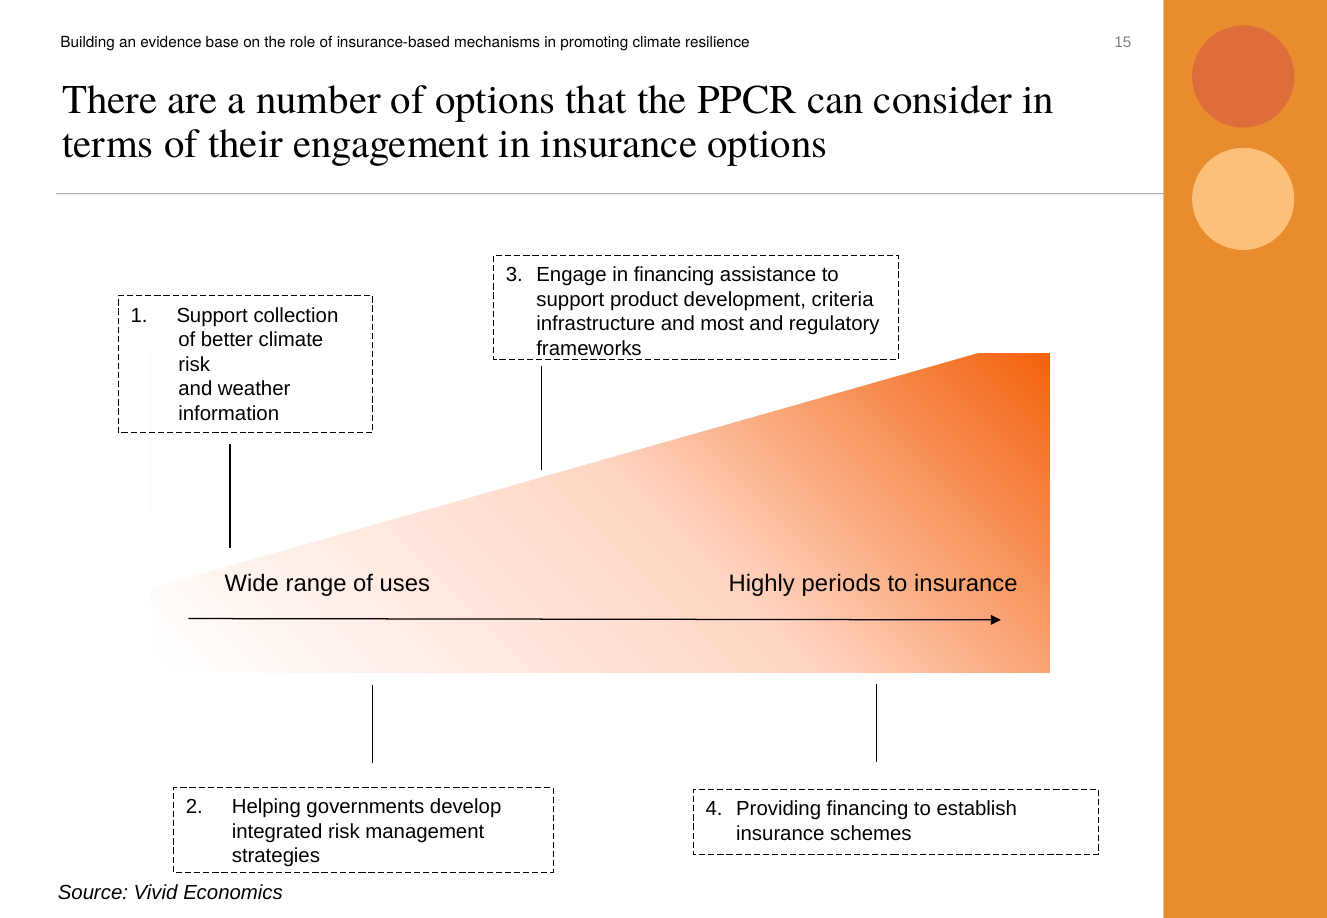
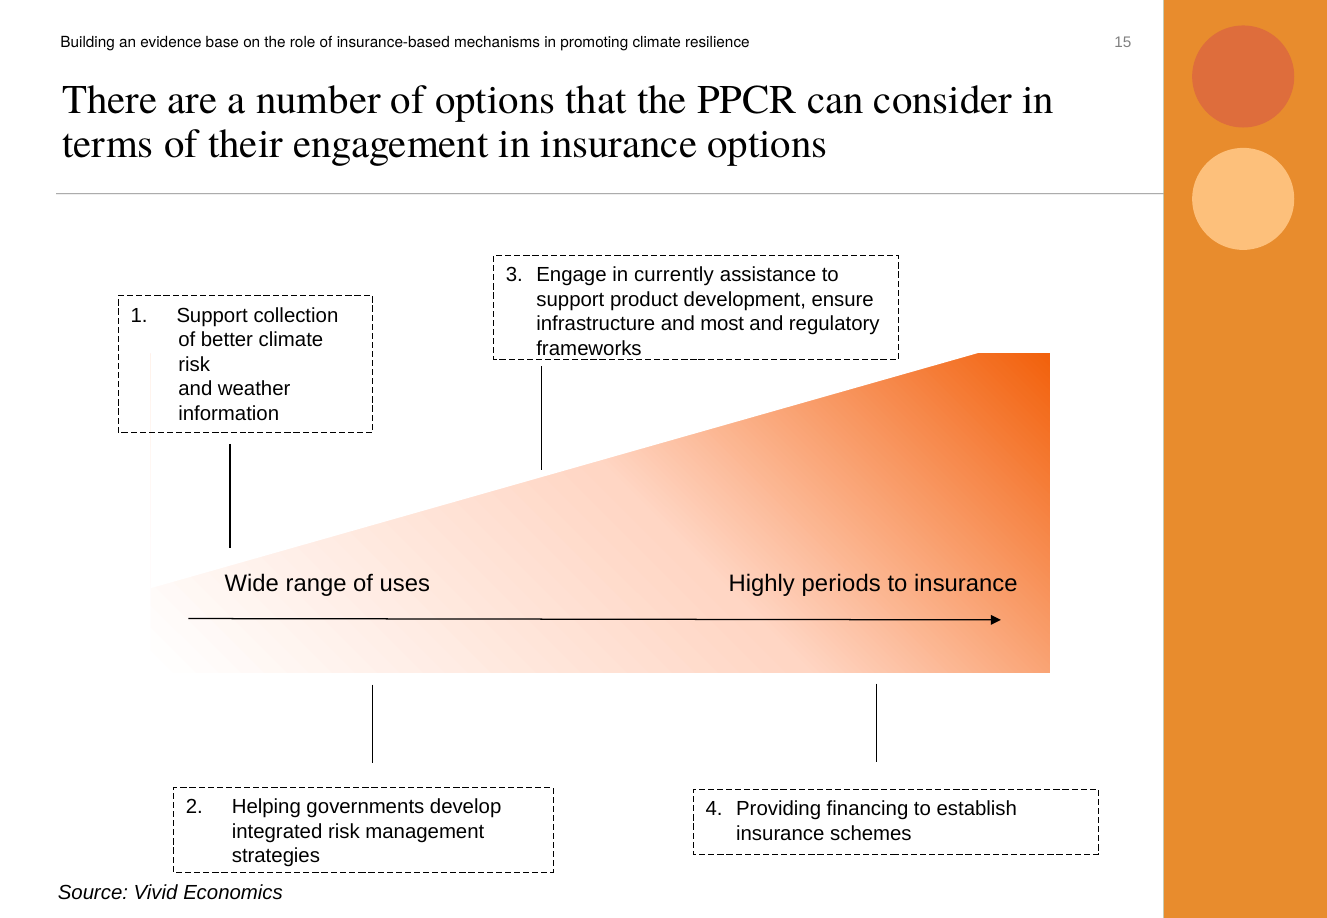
in financing: financing -> currently
criteria: criteria -> ensure
